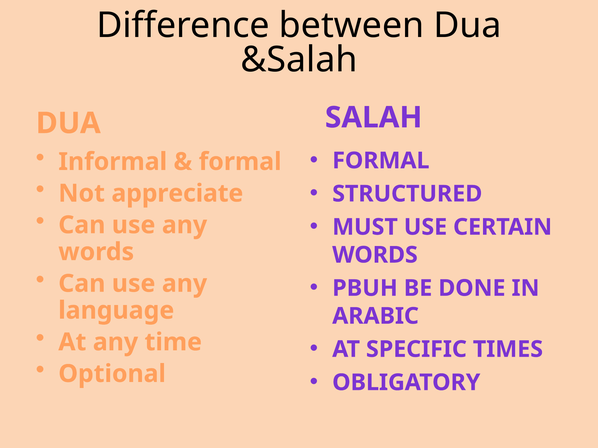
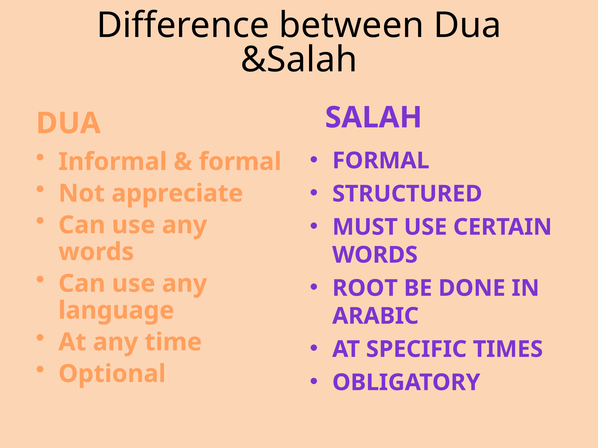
PBUH: PBUH -> ROOT
